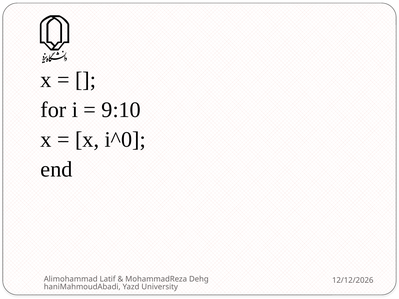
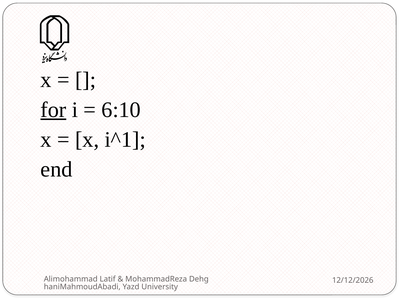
for underline: none -> present
9:10: 9:10 -> 6:10
i^0: i^0 -> i^1
